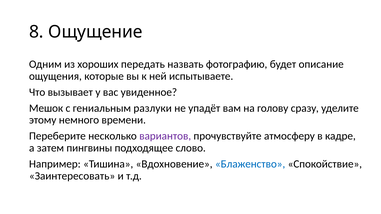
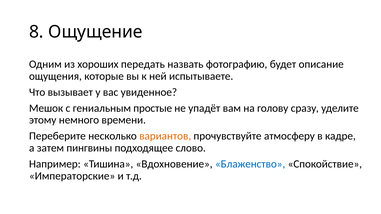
разлуки: разлуки -> простые
вариантов colour: purple -> orange
Заинтересовать: Заинтересовать -> Императорские
